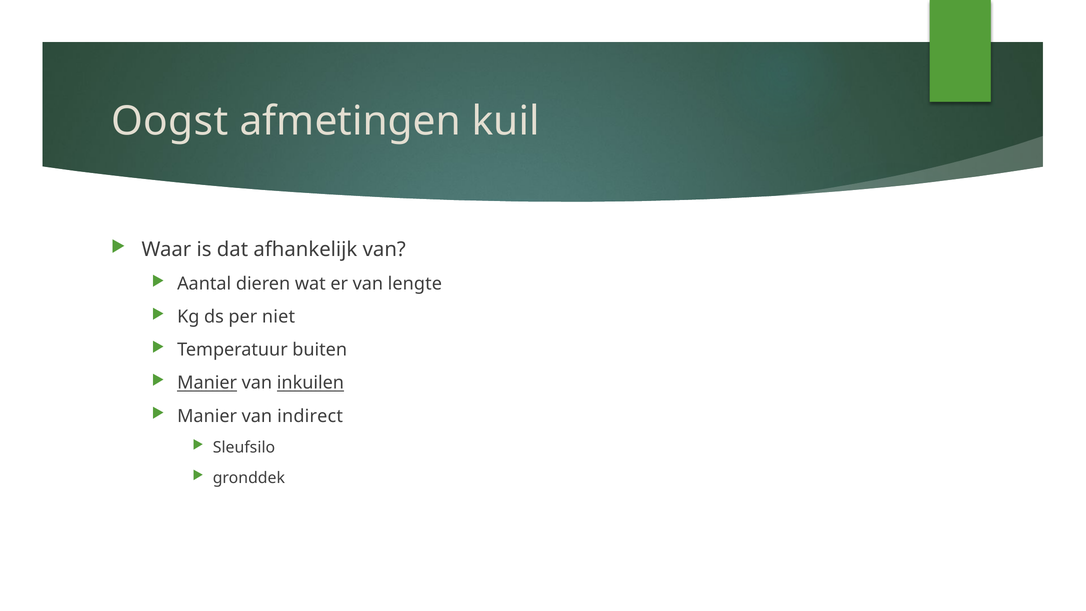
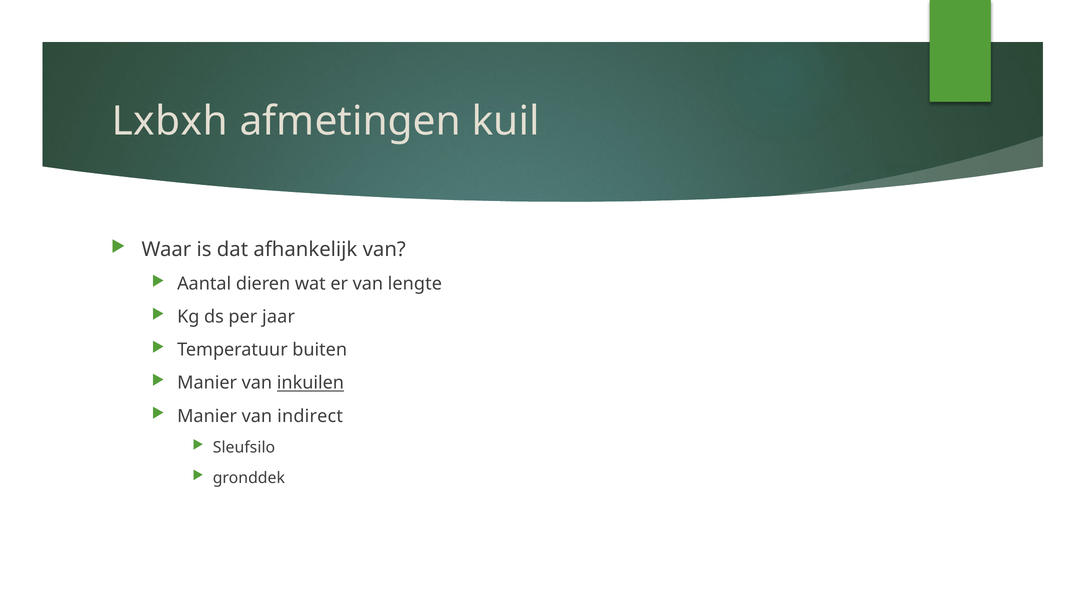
Oogst: Oogst -> Lxbxh
niet: niet -> jaar
Manier at (207, 383) underline: present -> none
